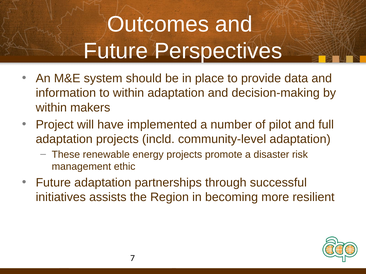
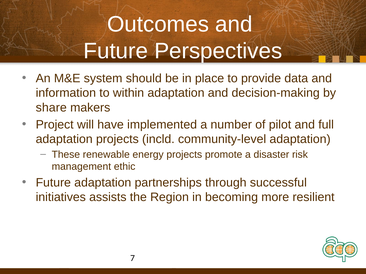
within at (51, 108): within -> share
